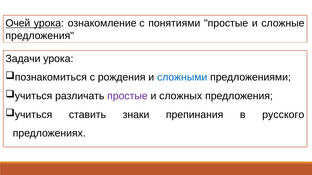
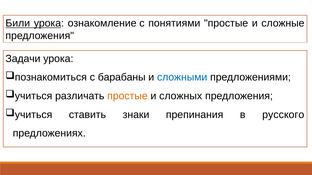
Очей: Очей -> Били
рождения: рождения -> барабаны
простые at (127, 96) colour: purple -> orange
